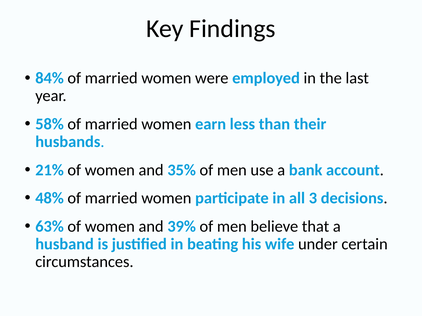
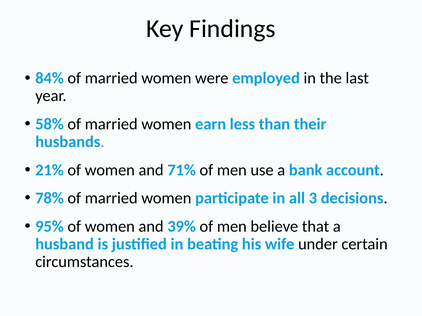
35%: 35% -> 71%
48%: 48% -> 78%
63%: 63% -> 95%
